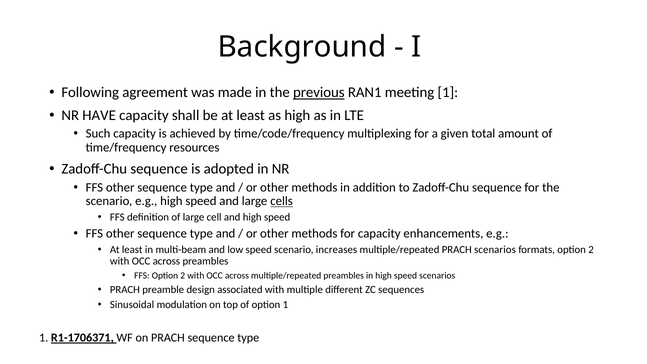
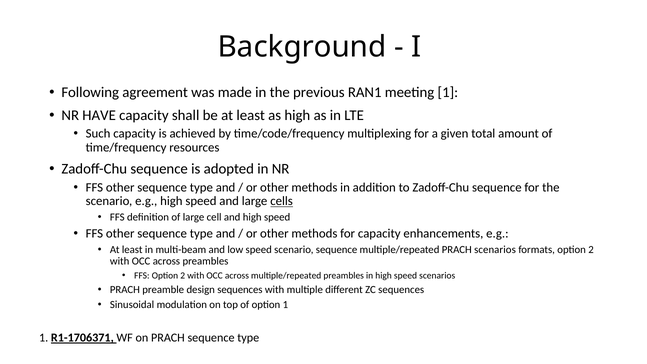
previous underline: present -> none
scenario increases: increases -> sequence
design associated: associated -> sequences
